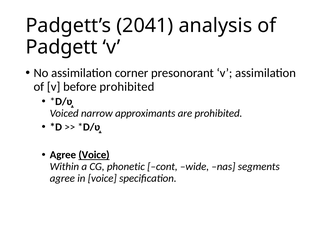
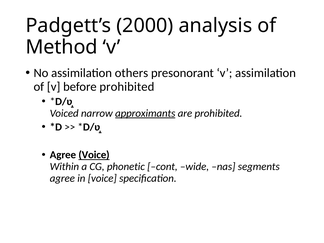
2041: 2041 -> 2000
Padgett: Padgett -> Method
corner: corner -> others
approximants underline: none -> present
